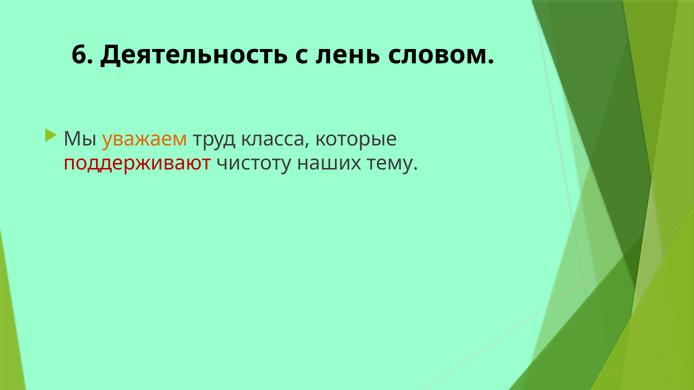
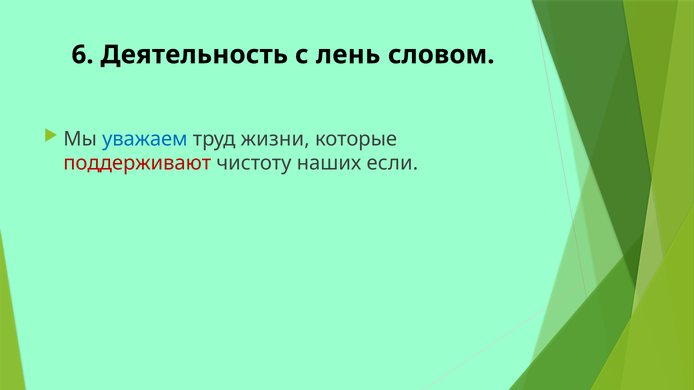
уважаем colour: orange -> blue
класса: класса -> жизни
тему: тему -> если
